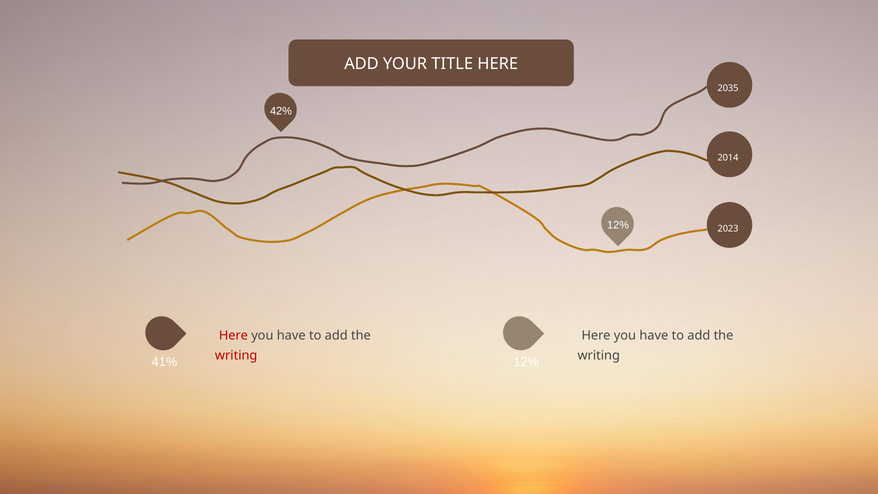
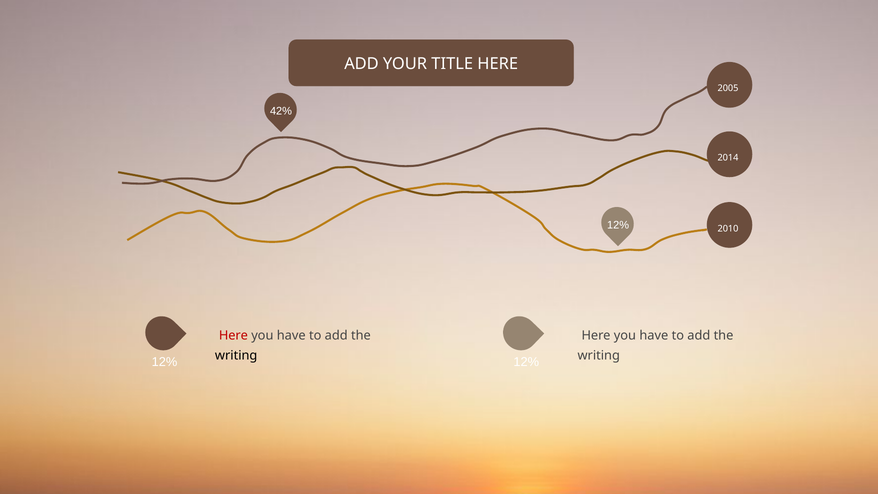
2035: 2035 -> 2005
2023: 2023 -> 2010
writing at (236, 355) colour: red -> black
41% at (165, 362): 41% -> 12%
